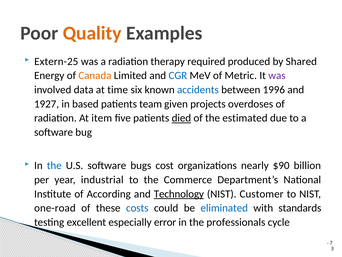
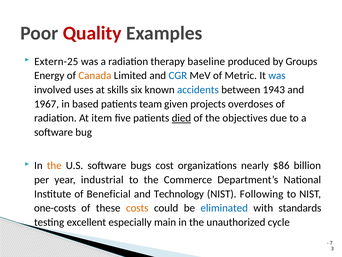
Quality colour: orange -> red
required: required -> baseline
Shared: Shared -> Groups
was at (277, 75) colour: purple -> blue
data: data -> uses
time: time -> skills
1996: 1996 -> 1943
1927: 1927 -> 1967
estimated: estimated -> objectives
the at (54, 165) colour: blue -> orange
$90: $90 -> $86
According: According -> Beneficial
Technology underline: present -> none
Customer: Customer -> Following
one-road: one-road -> one-costs
costs colour: blue -> orange
error: error -> main
professionals: professionals -> unauthorized
